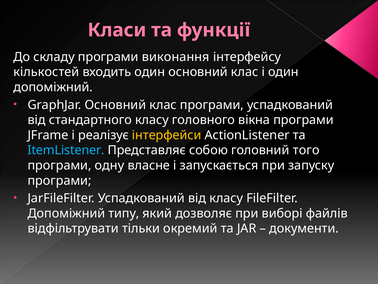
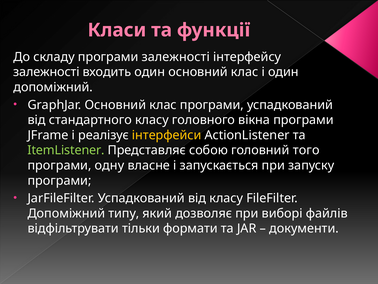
програми виконання: виконання -> залежності
кількостей at (46, 72): кількостей -> залежності
ItemListener colour: light blue -> light green
окремий: окремий -> формати
